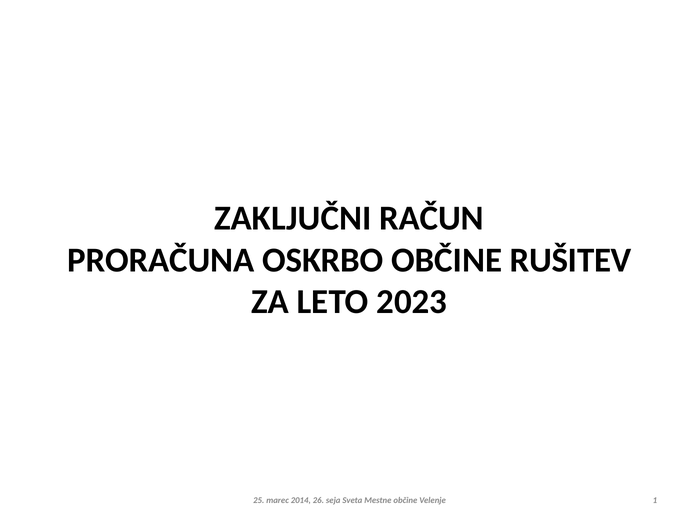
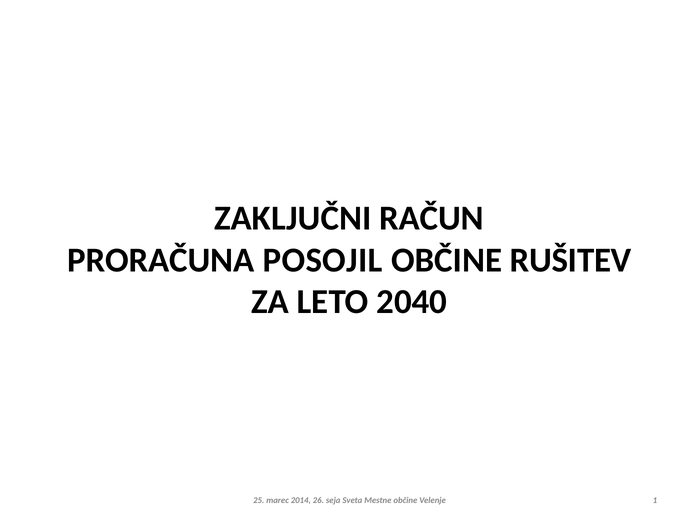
OSKRBO: OSKRBO -> POSOJIL
2023: 2023 -> 2040
